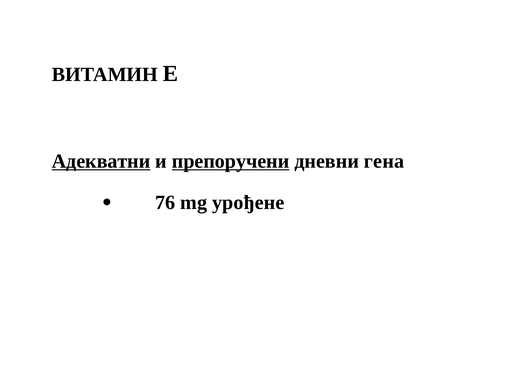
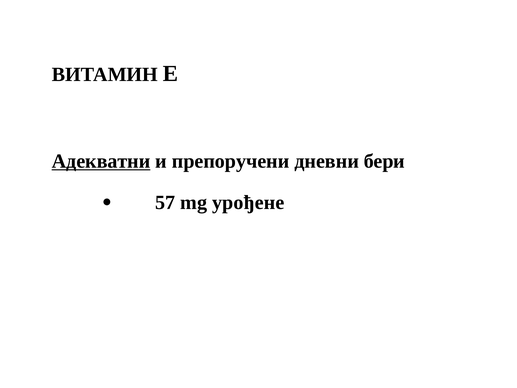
препоручени underline: present -> none
гена: гена -> бери
76: 76 -> 57
